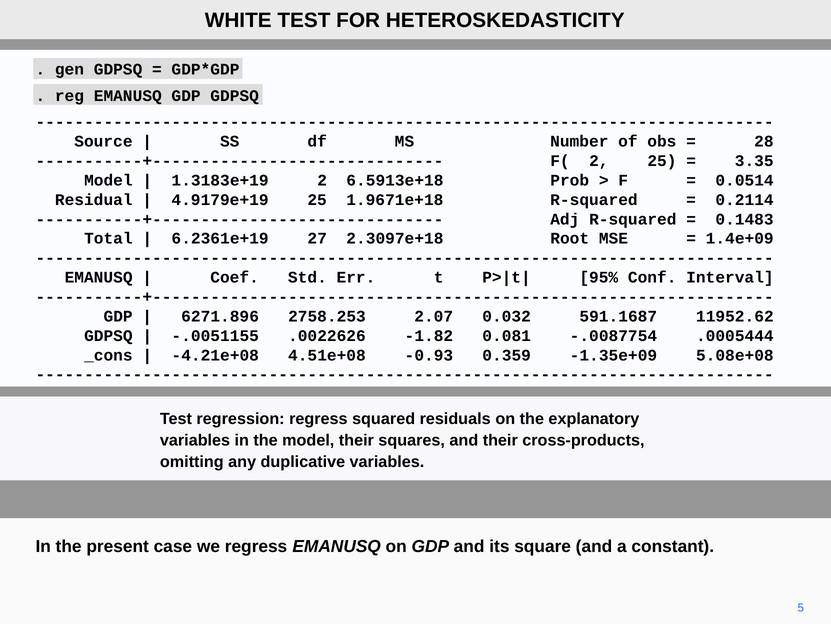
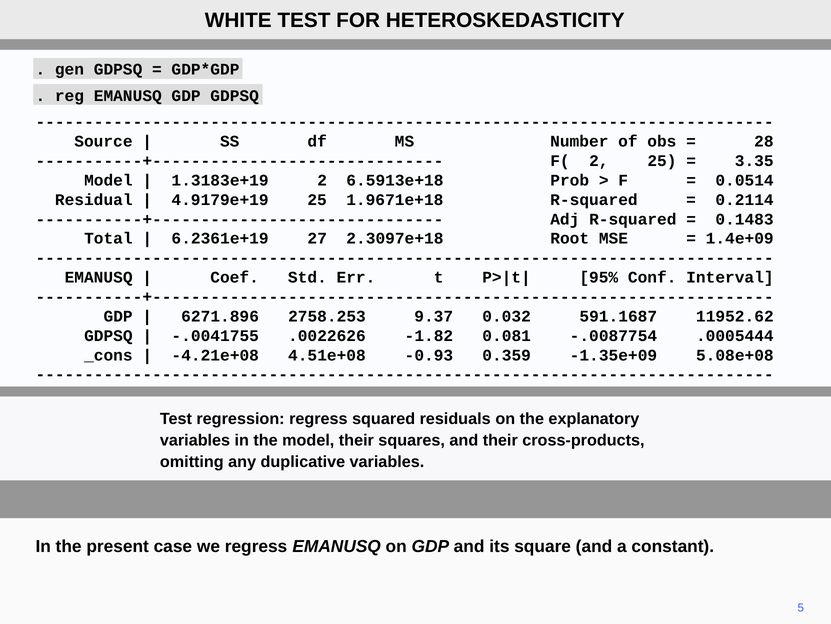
2.07: 2.07 -> 9.37
-.0051155: -.0051155 -> -.0041755
